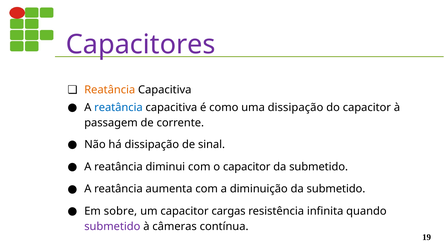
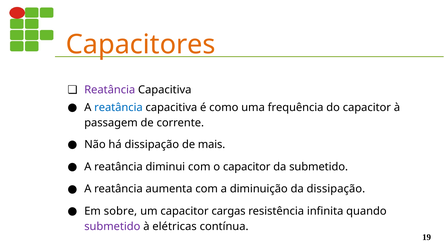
Capacitores colour: purple -> orange
Reatância at (110, 90) colour: orange -> purple
uma dissipação: dissipação -> frequência
sinal: sinal -> mais
diminuição da submetido: submetido -> dissipação
câmeras: câmeras -> elétricas
